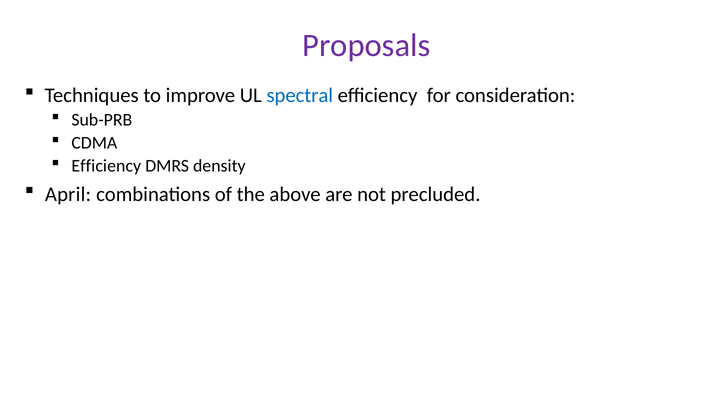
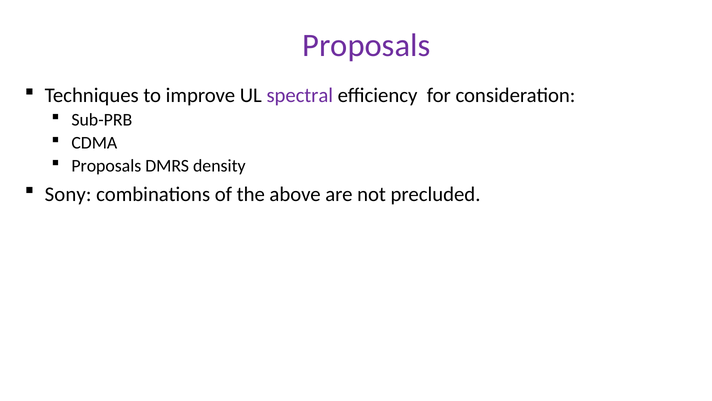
spectral colour: blue -> purple
Efficiency at (106, 166): Efficiency -> Proposals
April: April -> Sony
